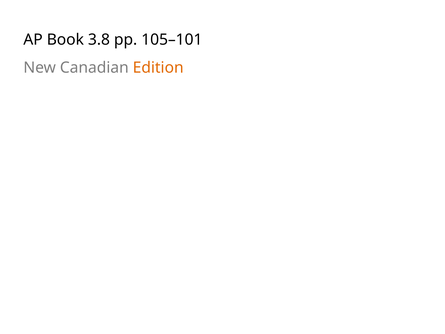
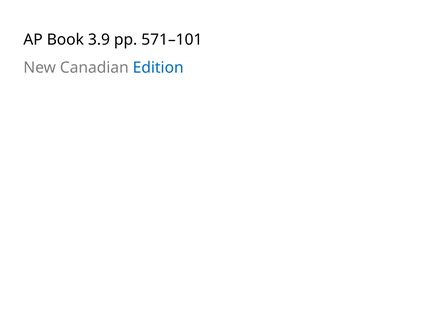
3.8: 3.8 -> 3.9
105–101: 105–101 -> 571–101
Edition colour: orange -> blue
